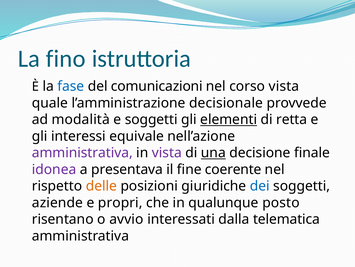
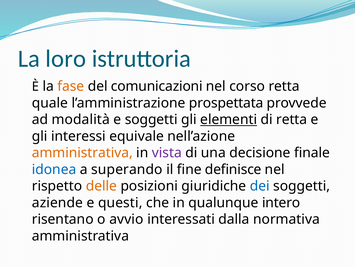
fino: fino -> loro
fase colour: blue -> orange
corso vista: vista -> retta
decisionale: decisionale -> prospettata
amministrativa at (82, 152) colour: purple -> orange
una underline: present -> none
idonea colour: purple -> blue
presentava: presentava -> superando
coerente: coerente -> definisce
propri: propri -> questi
posto: posto -> intero
telematica: telematica -> normativa
